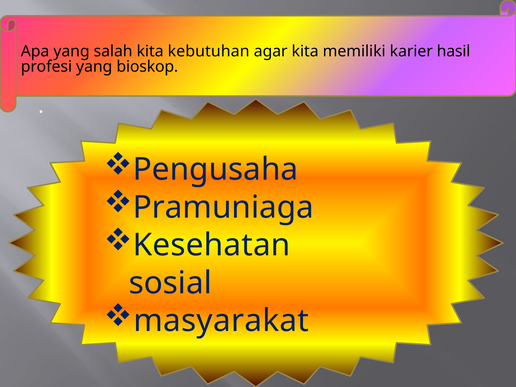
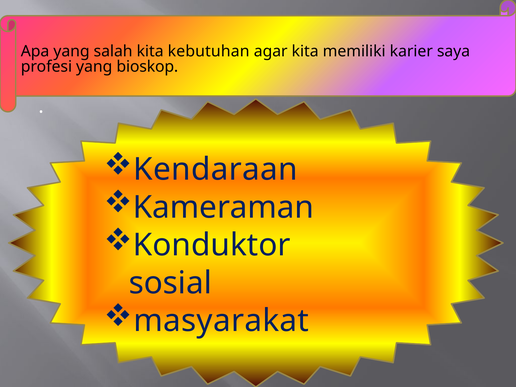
hasil: hasil -> saya
Pengusaha: Pengusaha -> Kendaraan
Pramuniaga: Pramuniaga -> Kameraman
Kesehatan: Kesehatan -> Konduktor
